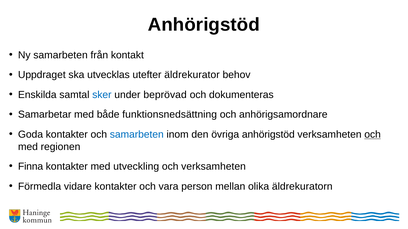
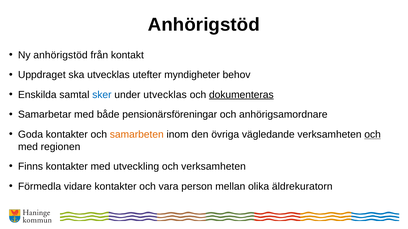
Ny samarbeten: samarbeten -> anhörigstöd
äldrekurator: äldrekurator -> myndigheter
under beprövad: beprövad -> utvecklas
dokumenteras underline: none -> present
funktionsnedsättning: funktionsnedsättning -> pensionärsföreningar
samarbeten at (137, 135) colour: blue -> orange
övriga anhörigstöd: anhörigstöd -> vägledande
Finna: Finna -> Finns
